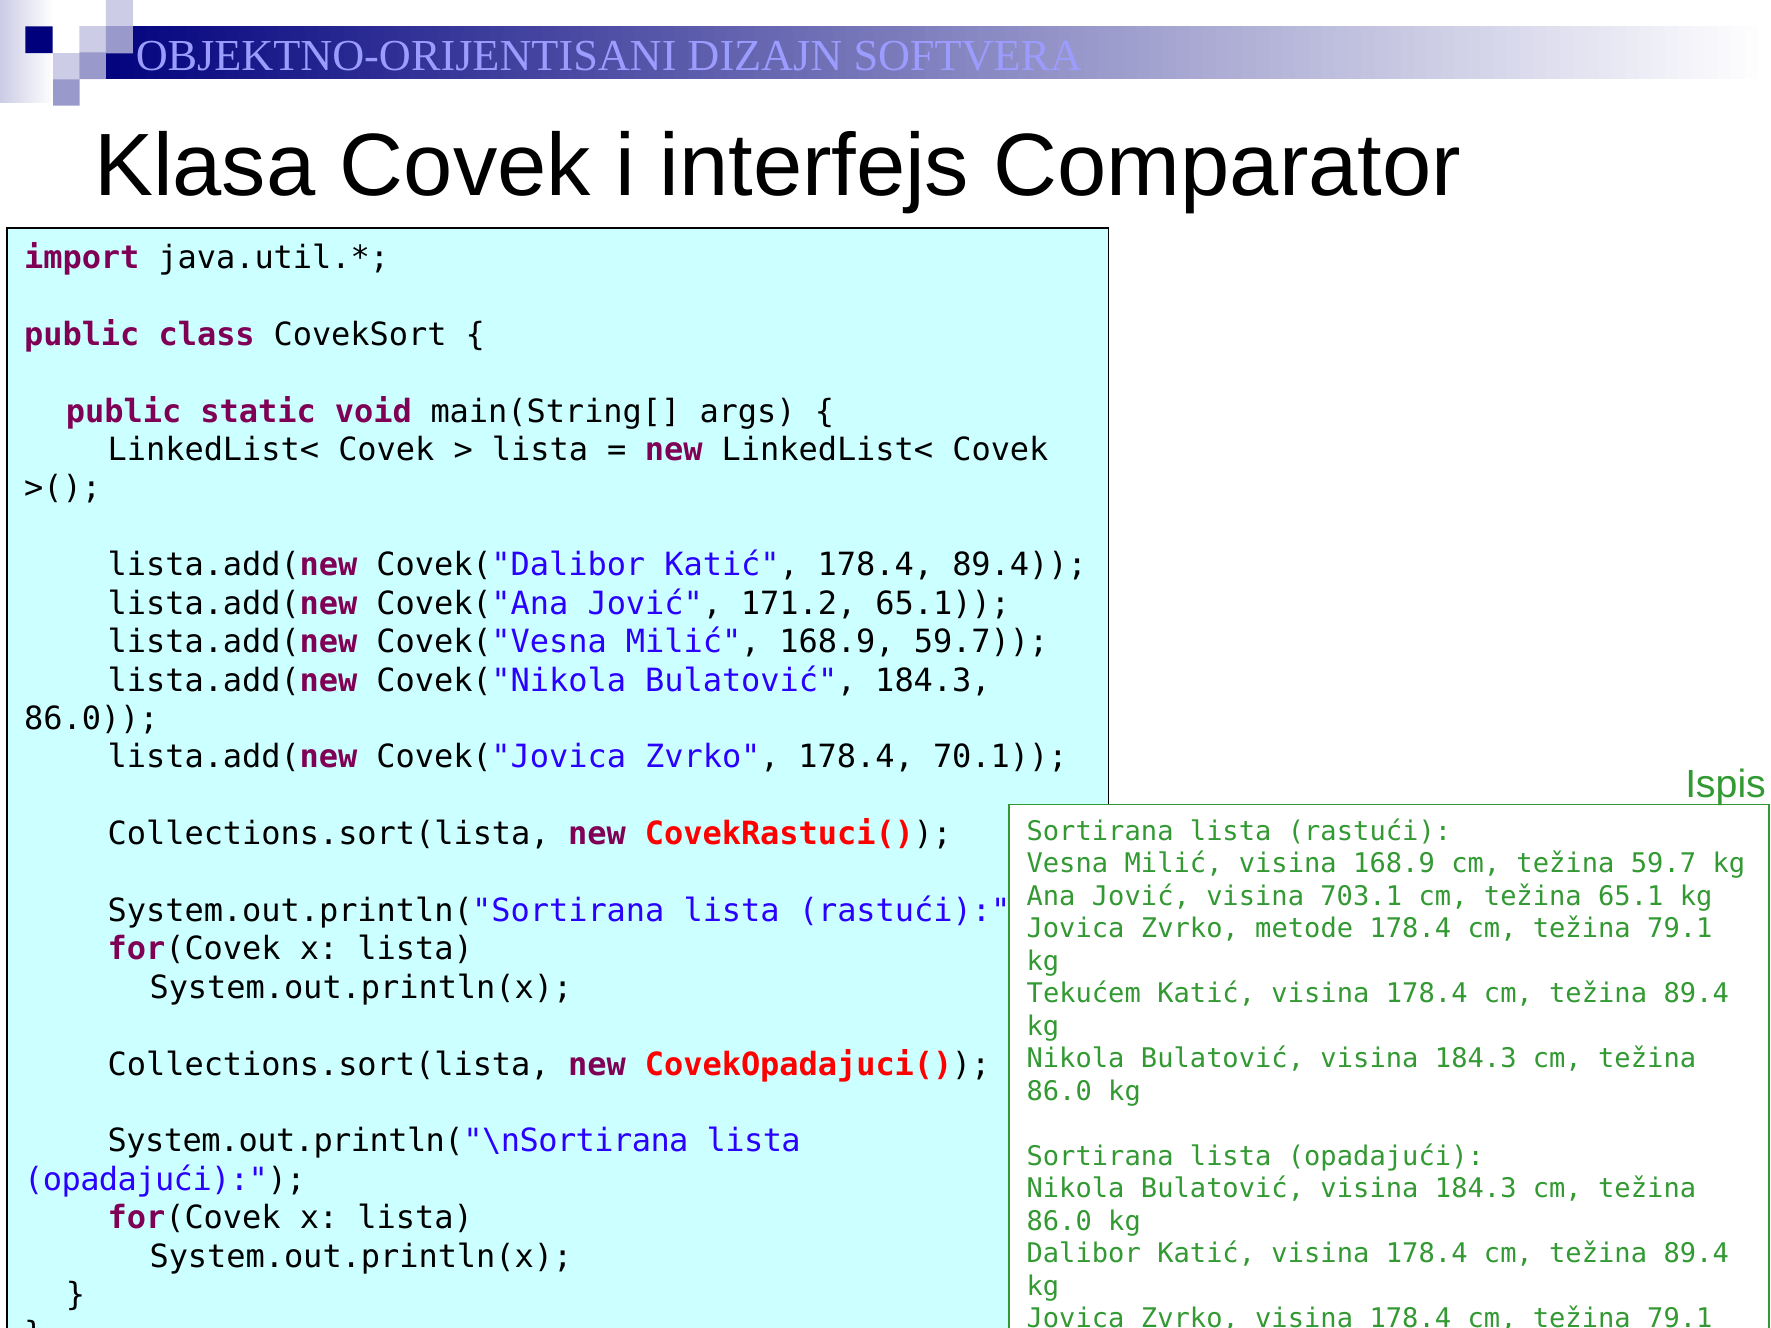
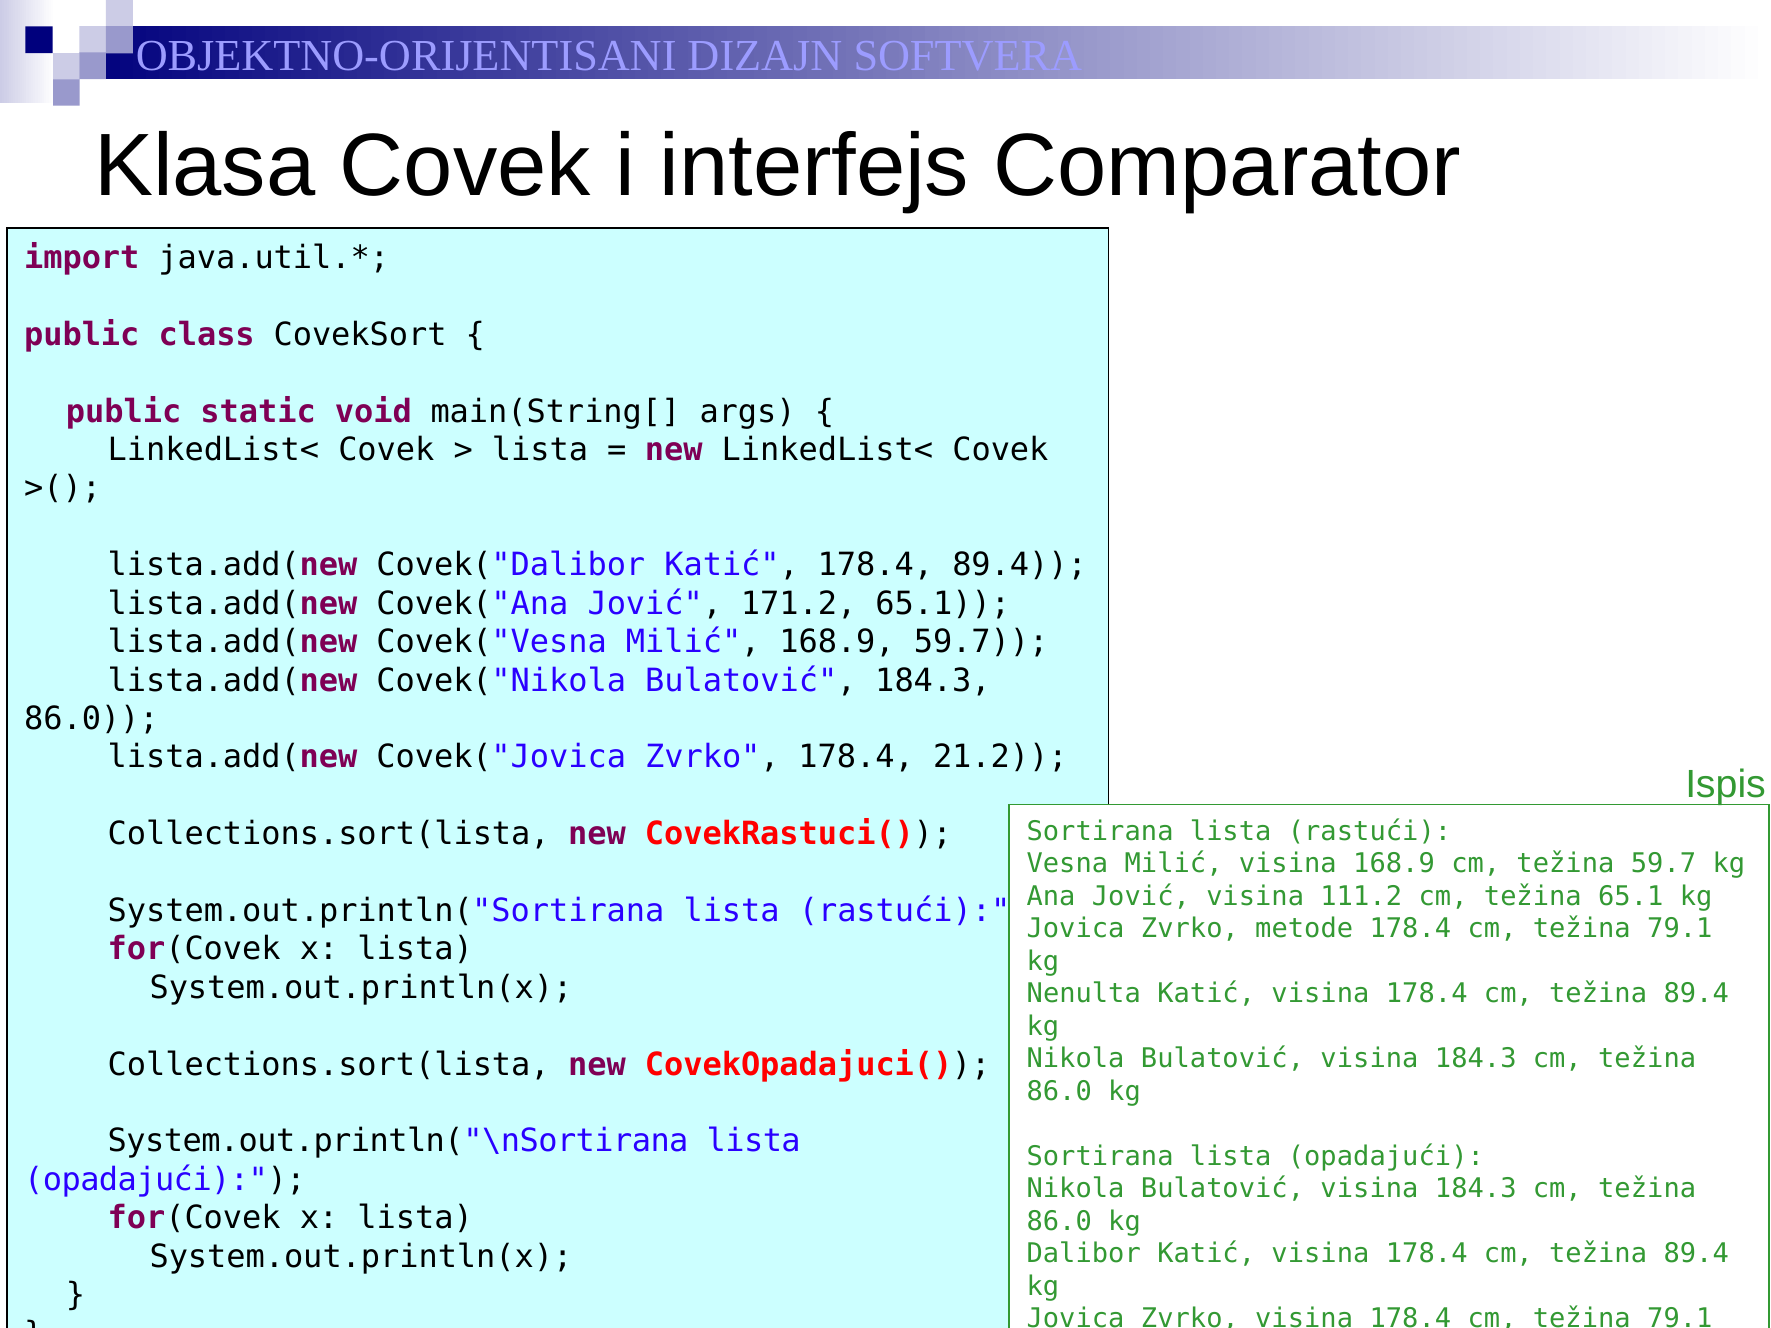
70.1: 70.1 -> 21.2
703.1: 703.1 -> 111.2
Tekućem: Tekućem -> Nenulta
